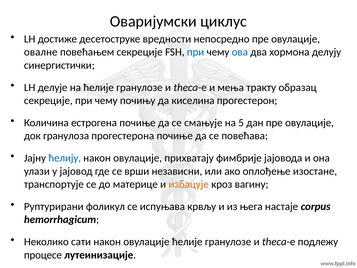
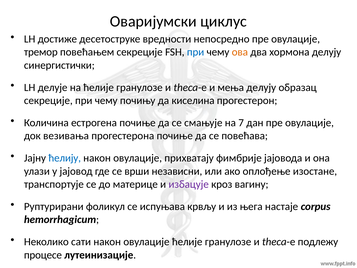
овалне: овалне -> тремор
ова colour: blue -> orange
мења тракту: тракту -> делују
5: 5 -> 7
гранулоза: гранулоза -> везивања
избацује colour: orange -> purple
